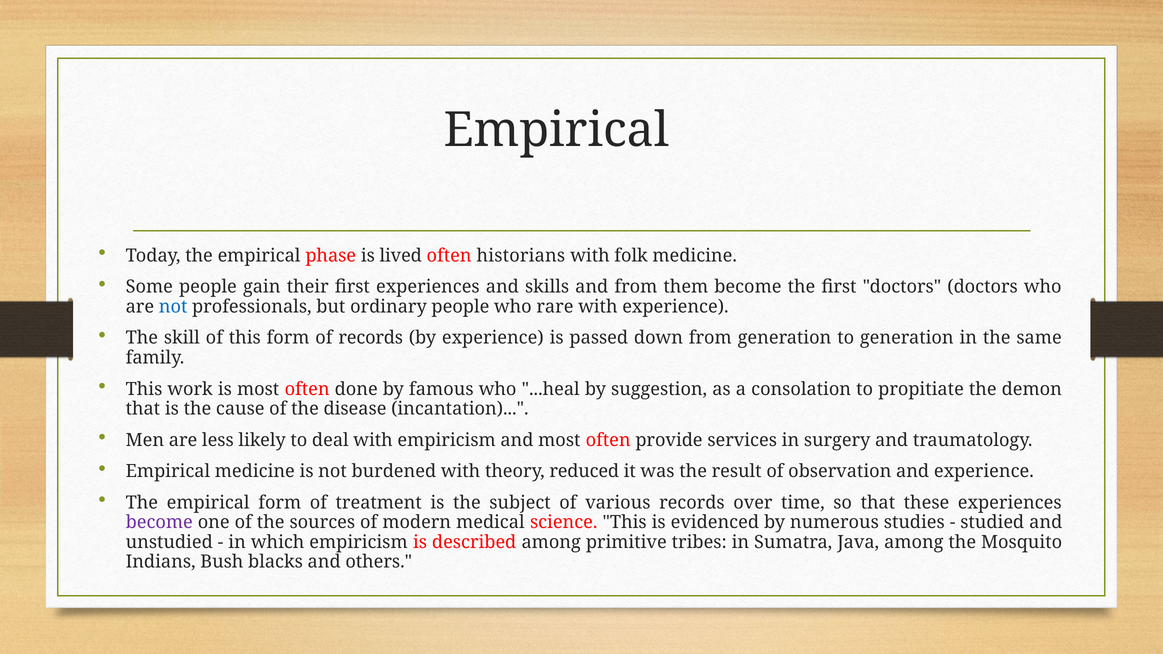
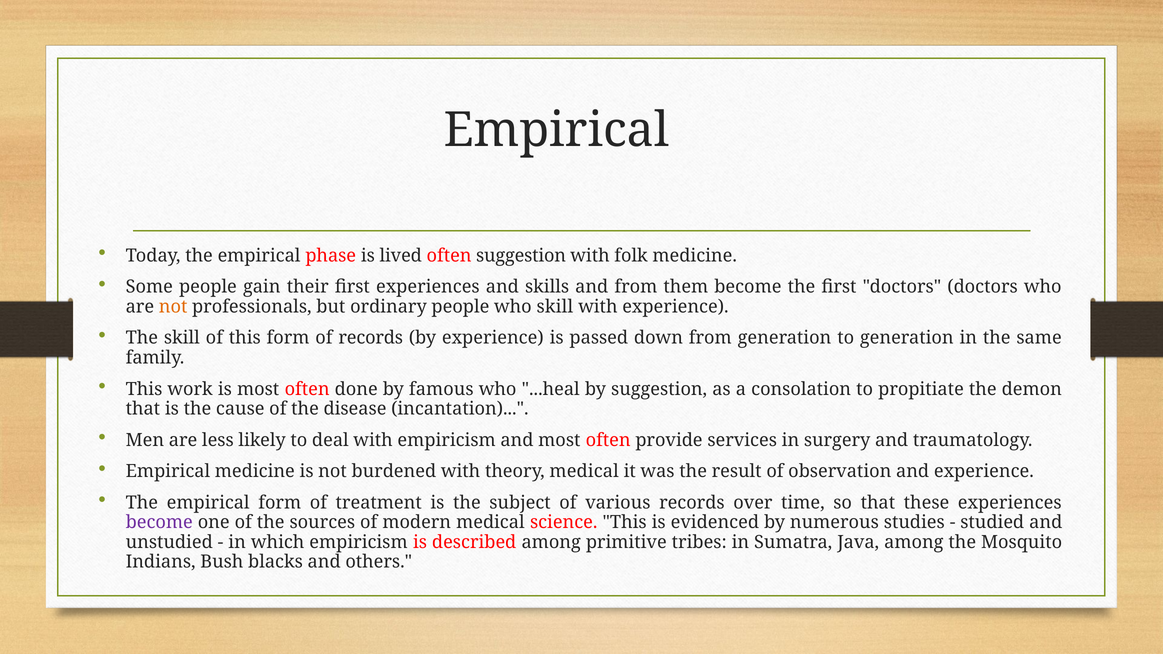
often historians: historians -> suggestion
not at (173, 307) colour: blue -> orange
who rare: rare -> skill
theory reduced: reduced -> medical
